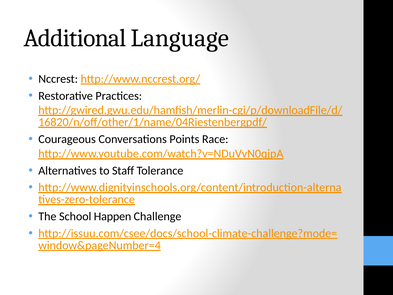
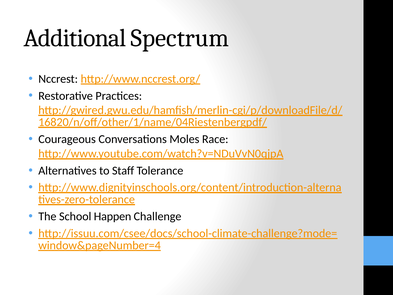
Language: Language -> Spectrum
Points: Points -> Moles
